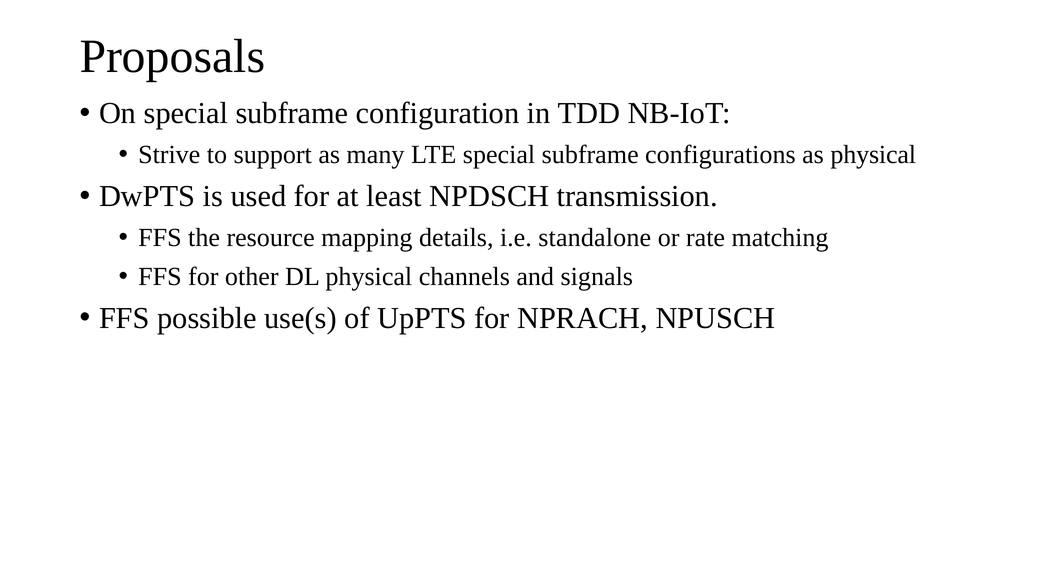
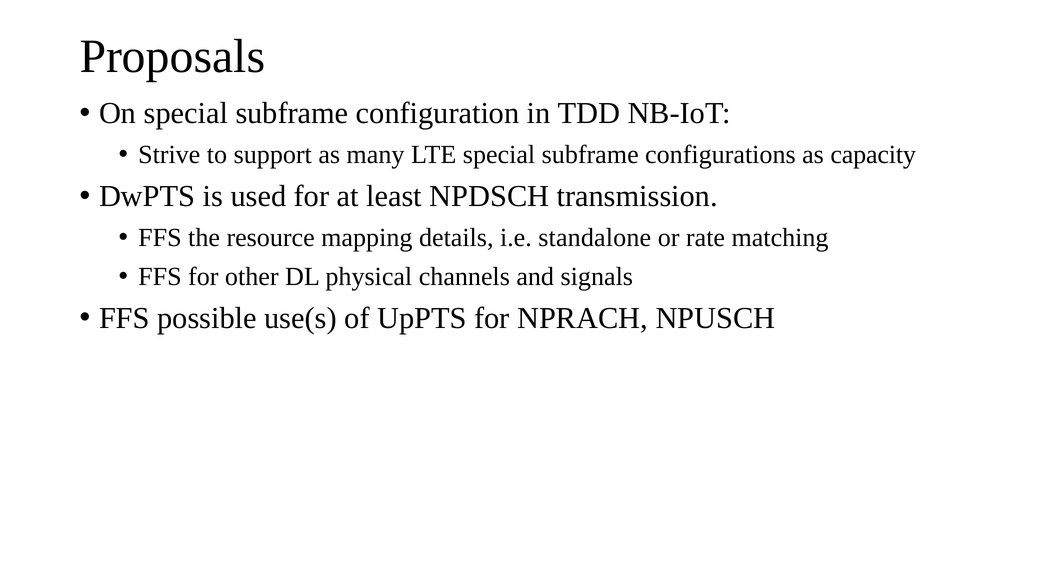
as physical: physical -> capacity
